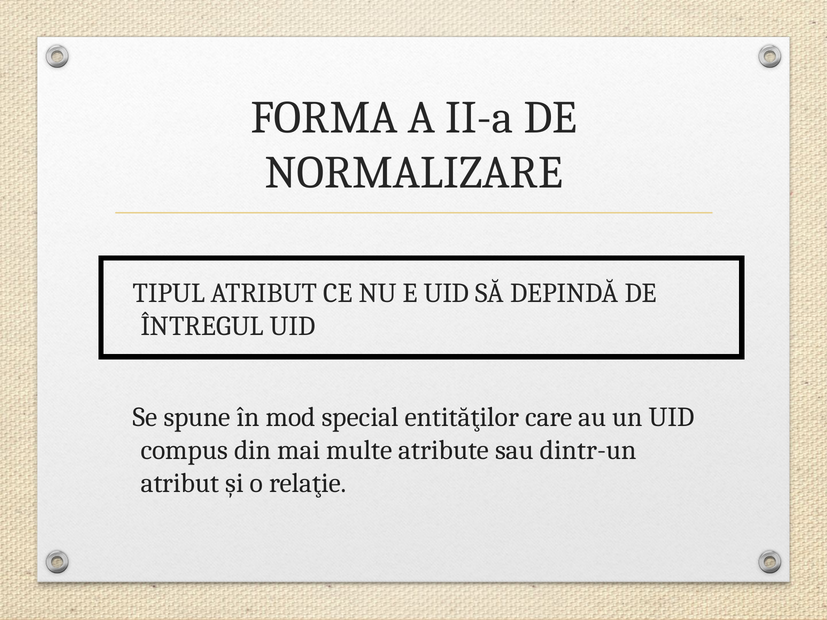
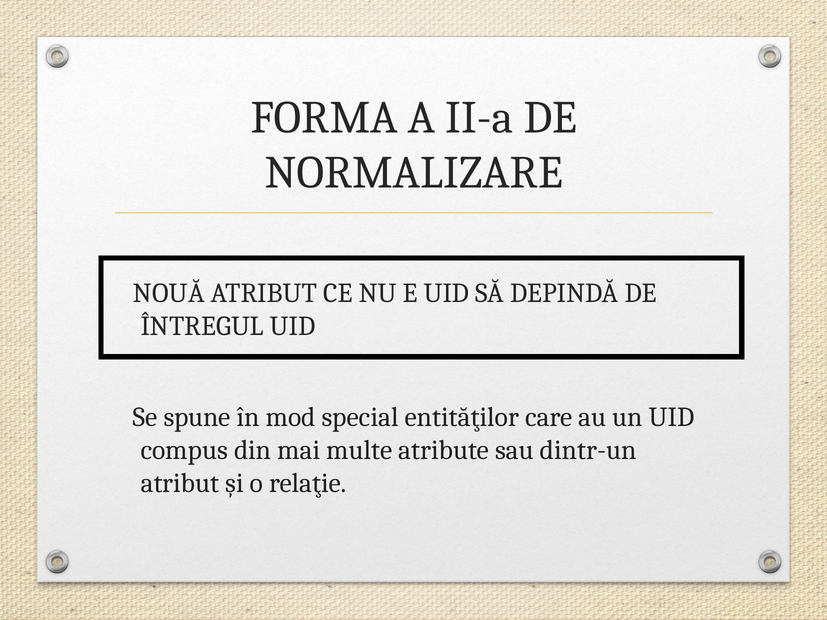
TIPUL: TIPUL -> NOUĂ
